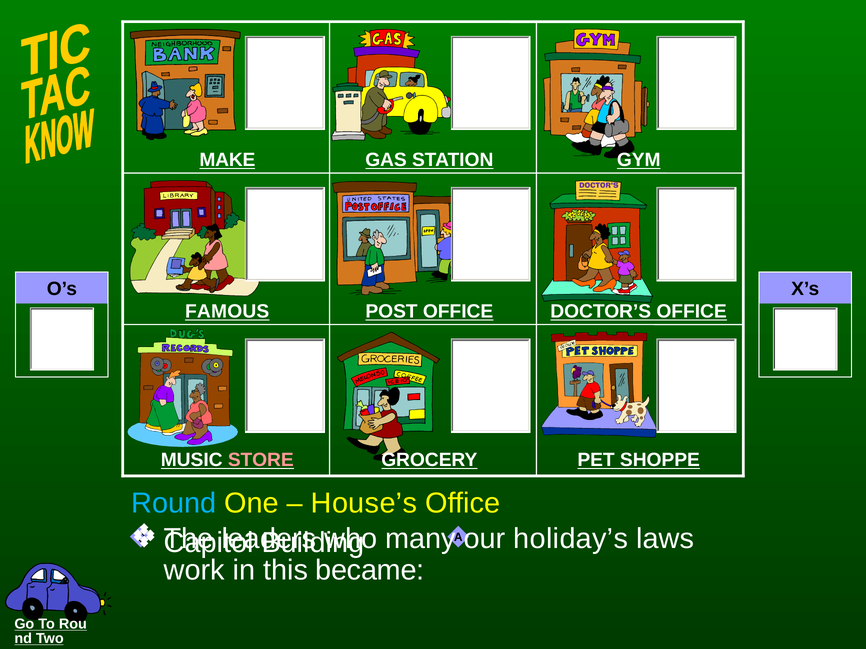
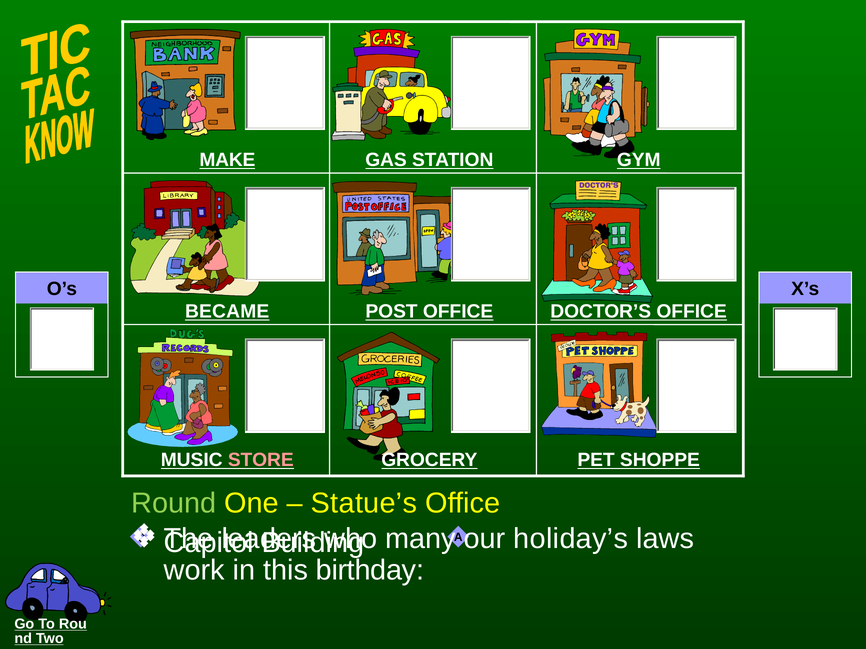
FAMOUS: FAMOUS -> BECAME
Round colour: light blue -> light green
House’s: House’s -> Statue’s
became: became -> birthday
